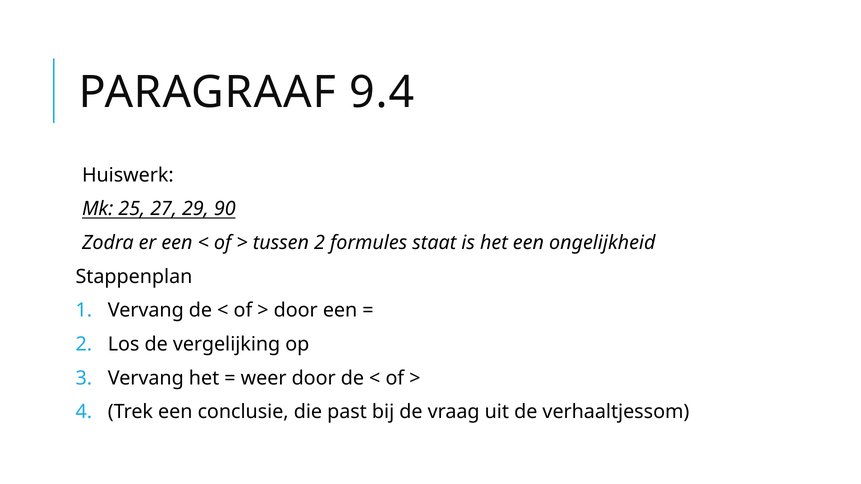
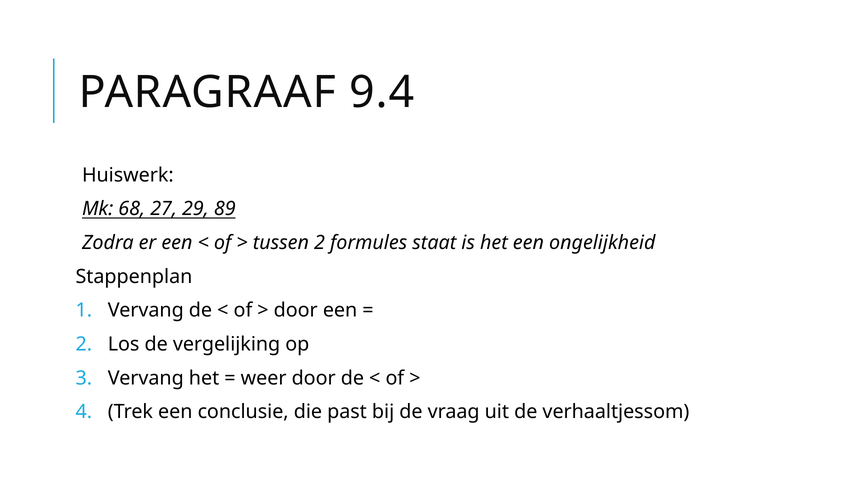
25: 25 -> 68
90: 90 -> 89
